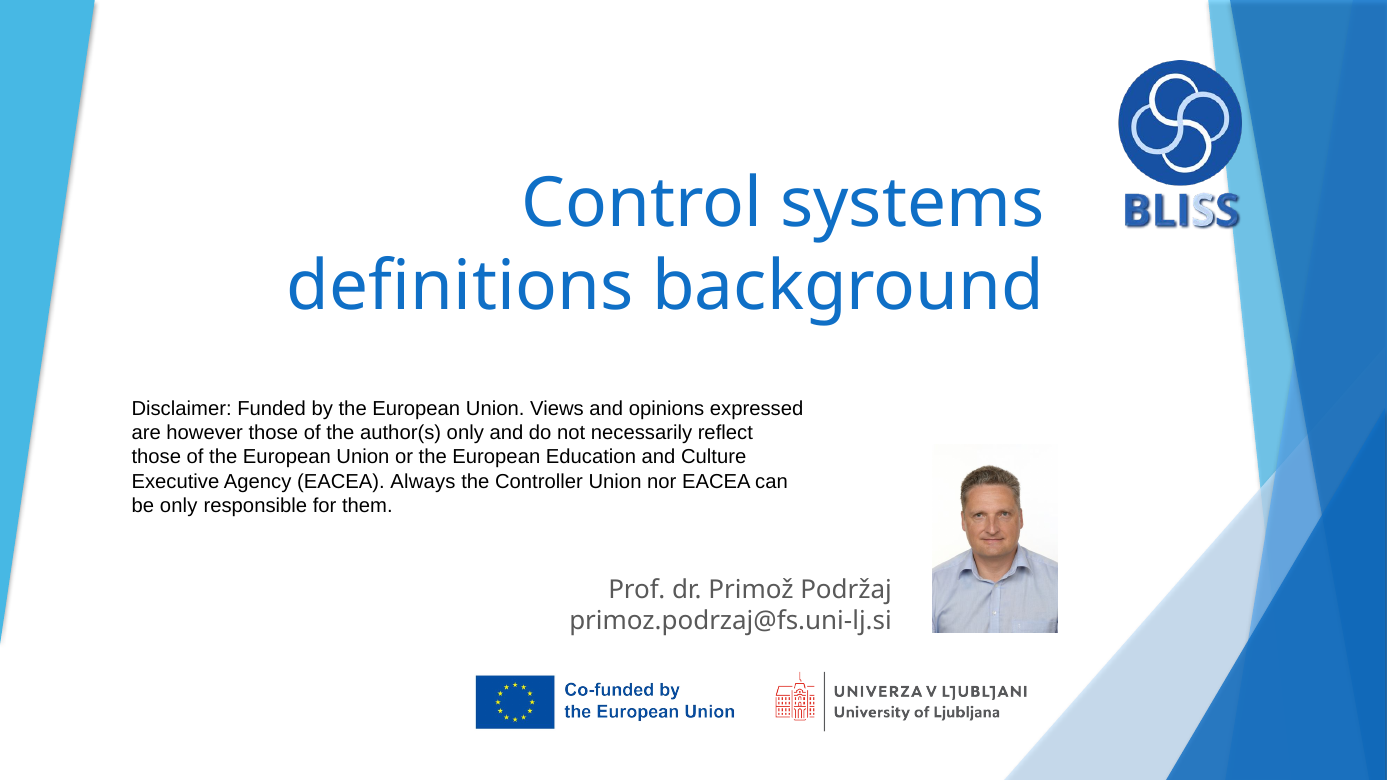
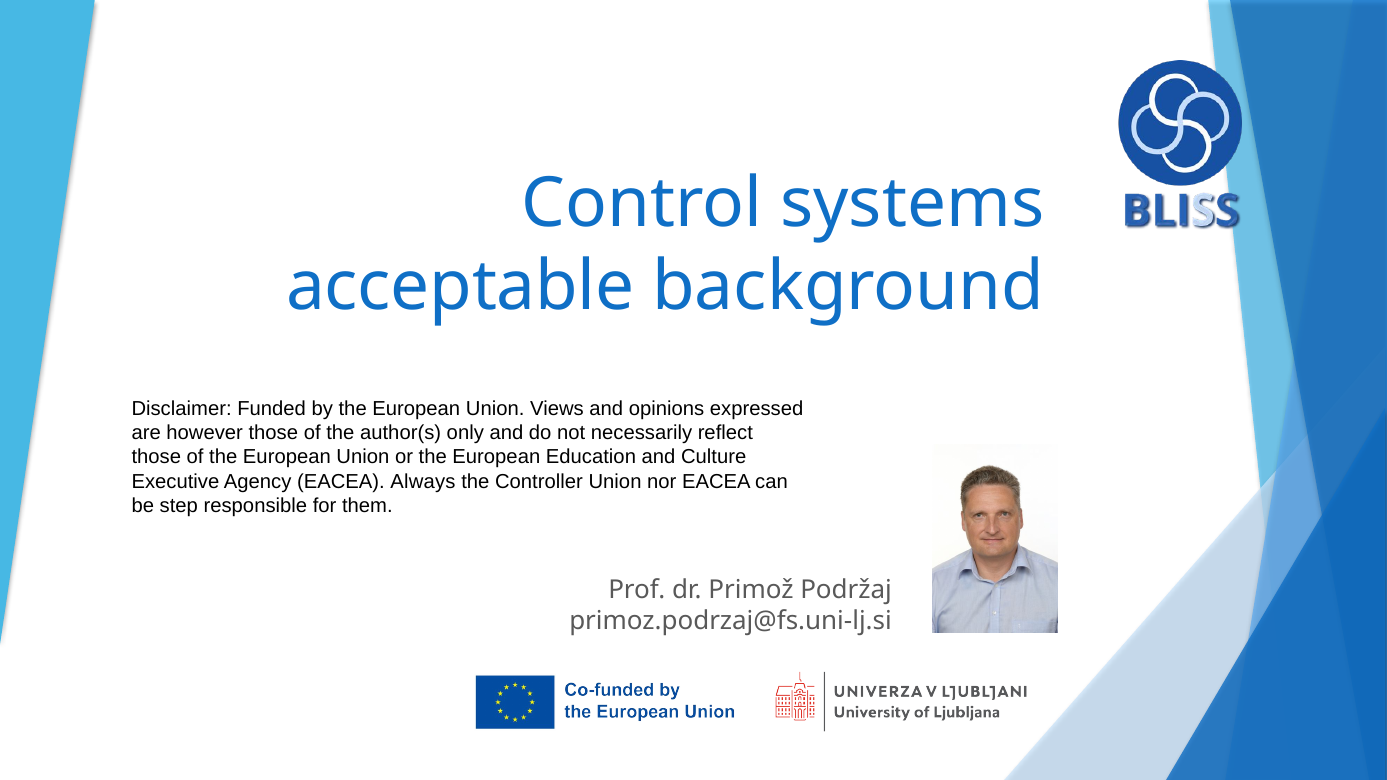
definitions: definitions -> acceptable
be only: only -> step
